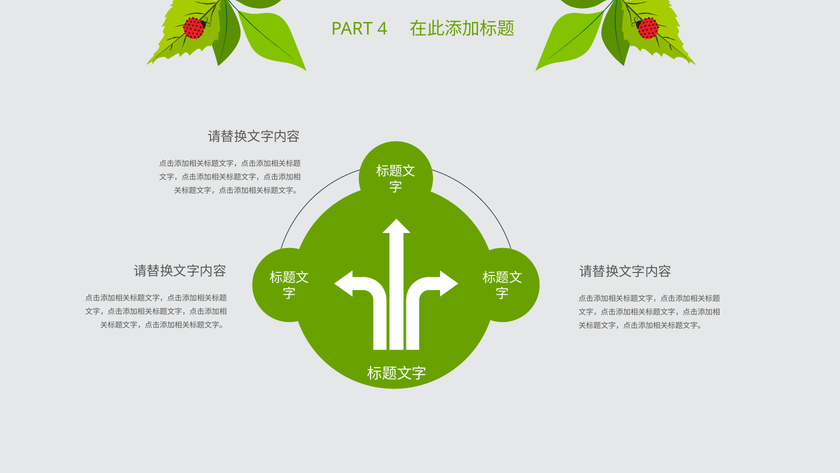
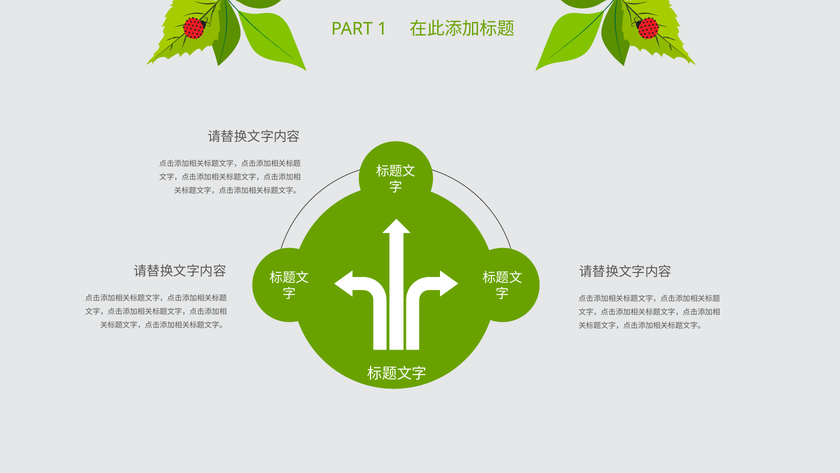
4: 4 -> 1
